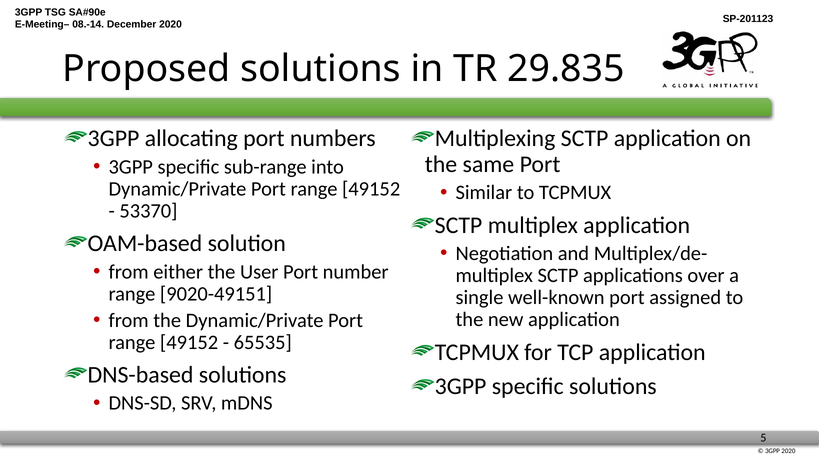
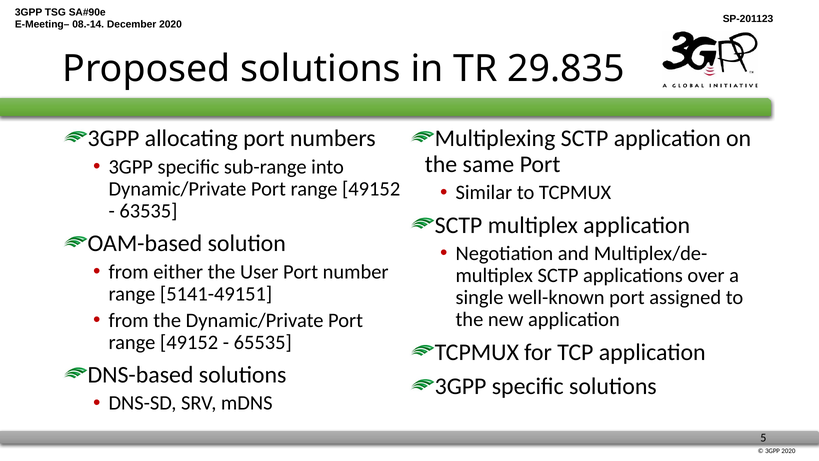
53370: 53370 -> 63535
9020-49151: 9020-49151 -> 5141-49151
